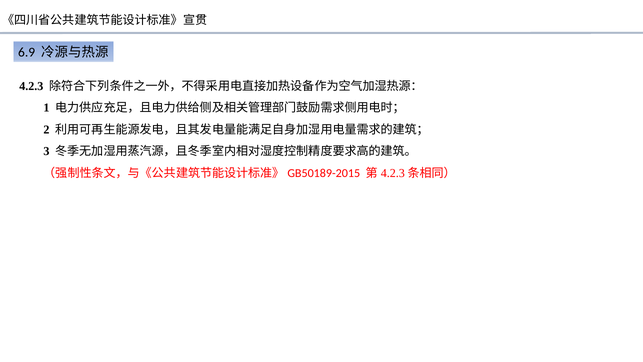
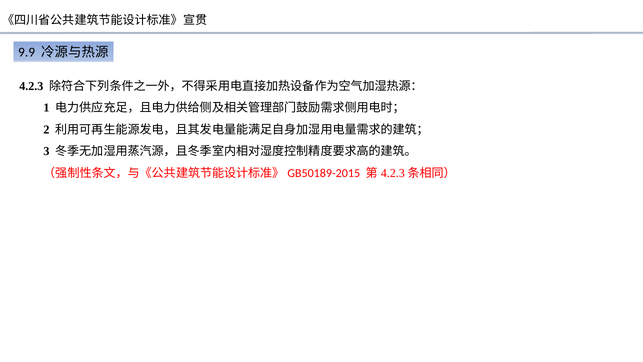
6.9: 6.9 -> 9.9
